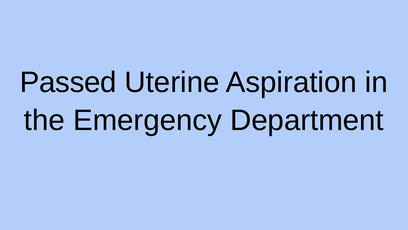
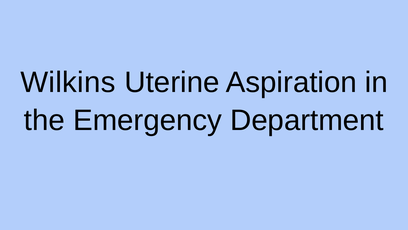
Passed: Passed -> Wilkins
